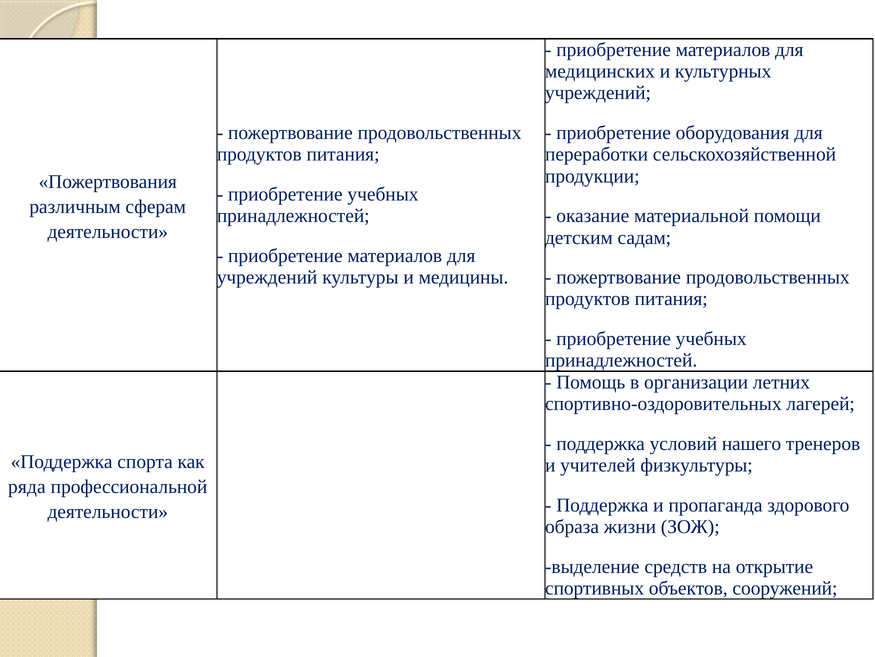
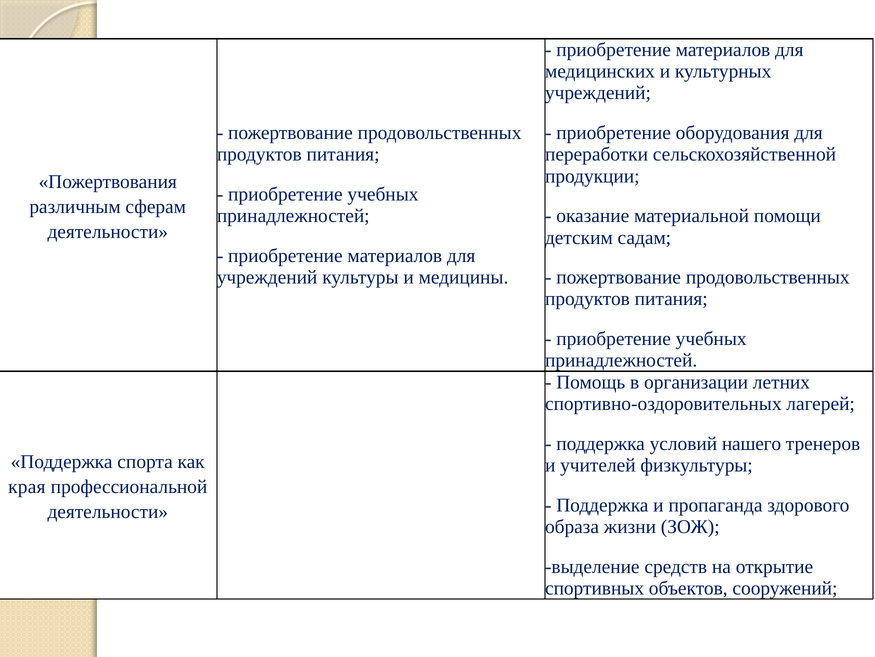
ряда: ряда -> края
